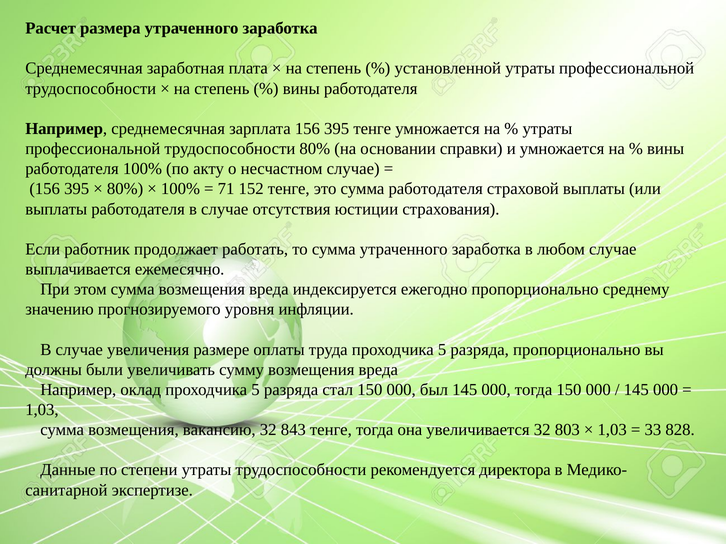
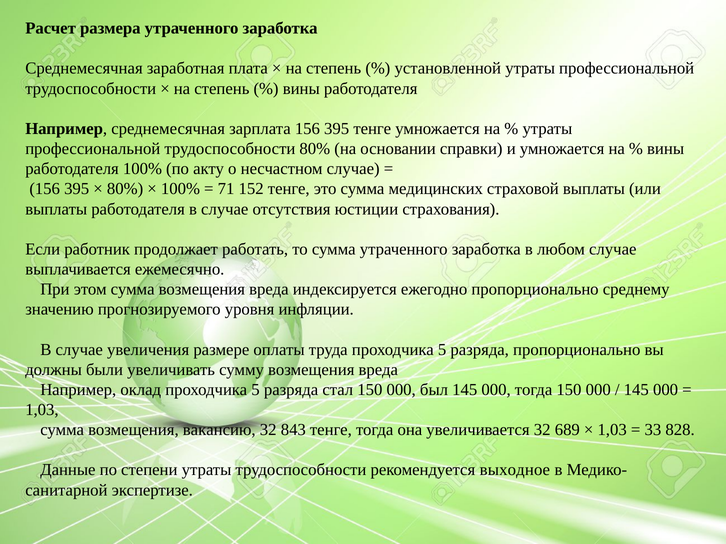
сумма работодателя: работодателя -> медицинских
803: 803 -> 689
директора: директора -> выходное
